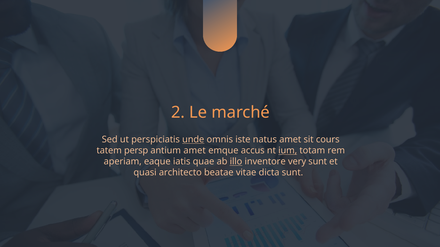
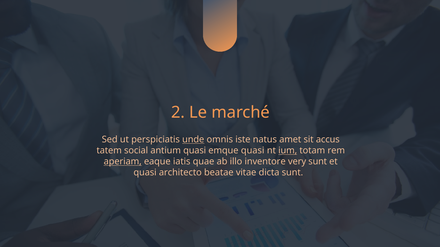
cours: cours -> accus
persp: persp -> social
antium amet: amet -> quasi
emque accus: accus -> quasi
aperiam underline: none -> present
illo underline: present -> none
